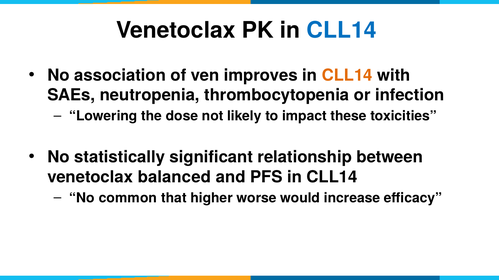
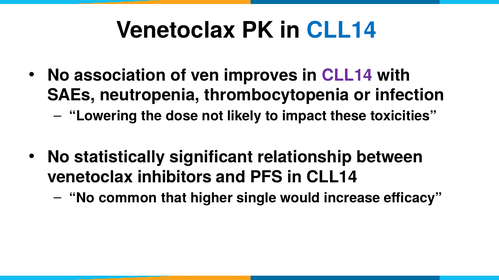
CLL14 at (347, 75) colour: orange -> purple
balanced: balanced -> inhibitors
worse: worse -> single
